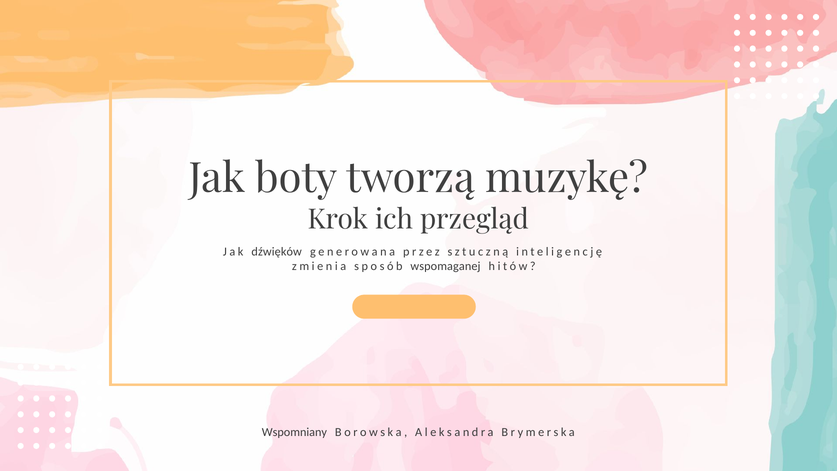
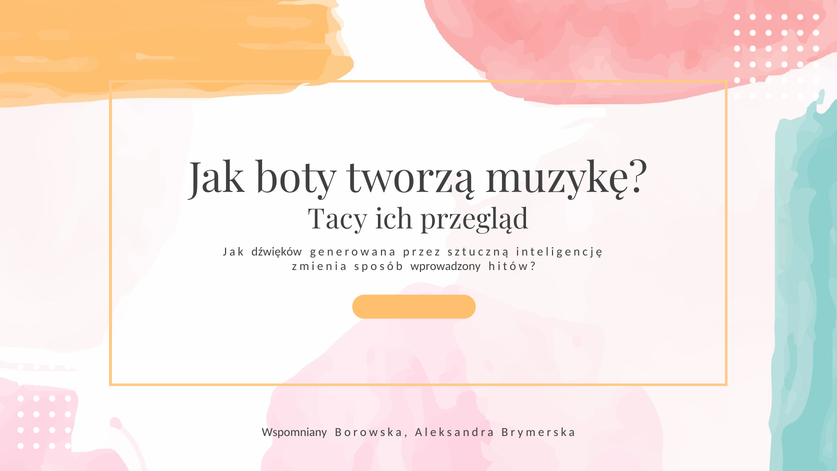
Krok: Krok -> Tacy
wspomaganej: wspomaganej -> wprowadzony
